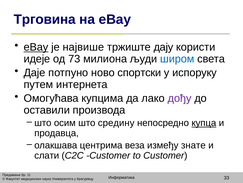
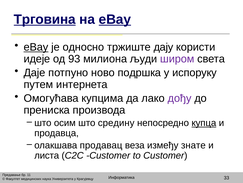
Трговина underline: none -> present
eBay at (115, 19) underline: none -> present
највише: највише -> односно
73: 73 -> 93
широм colour: blue -> purple
спортски: спортски -> подршка
оставили: оставили -> прениска
центрима: центрима -> продавац
слати: слати -> листа
